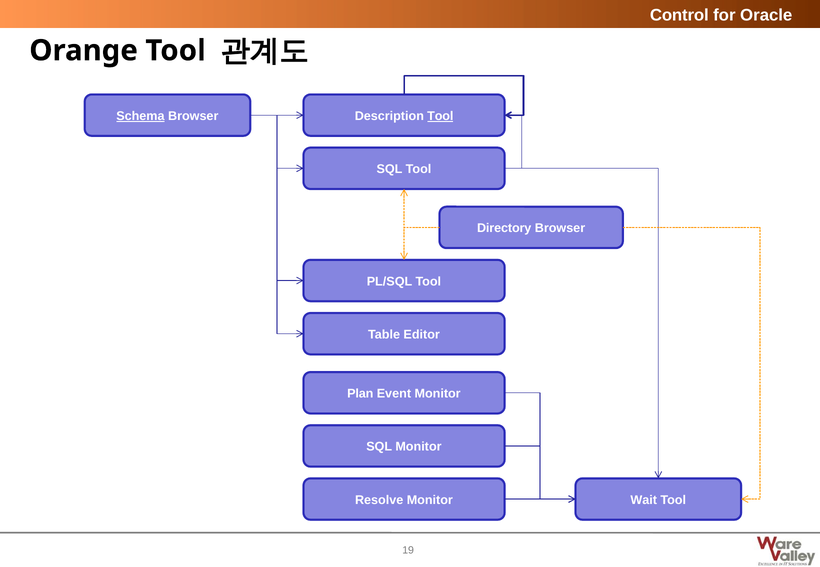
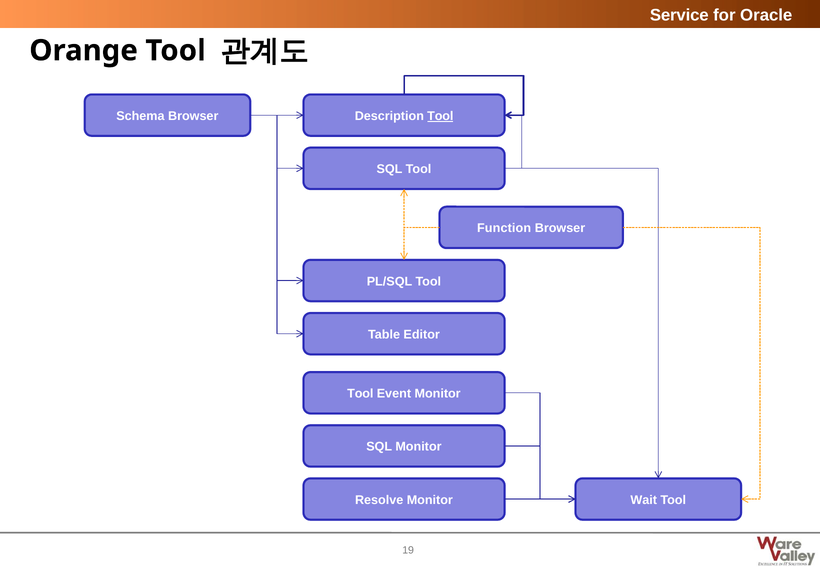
Control: Control -> Service
Schema underline: present -> none
Directory: Directory -> Function
Plan at (360, 394): Plan -> Tool
